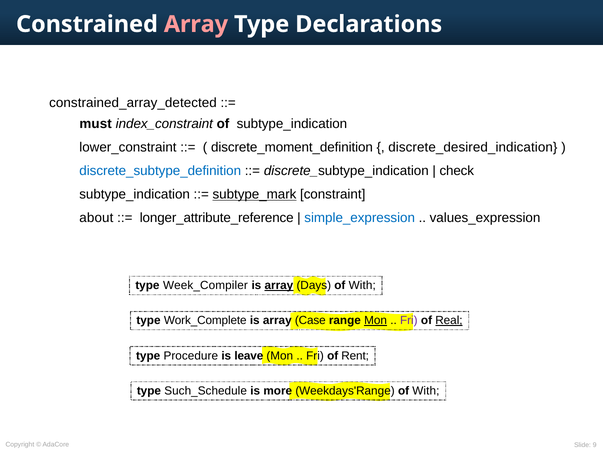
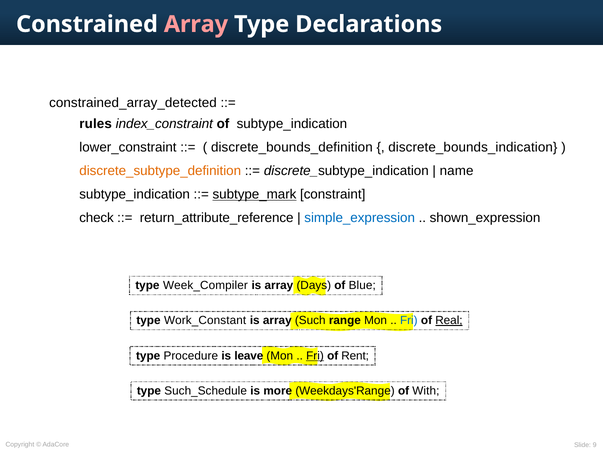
must: must -> rules
discrete_moment_definition: discrete_moment_definition -> discrete_bounds_definition
discrete_desired_indication: discrete_desired_indication -> discrete_bounds_indication
discrete_subtype_definition colour: blue -> orange
check: check -> name
about: about -> check
longer_attribute_reference: longer_attribute_reference -> return_attribute_reference
values_expression: values_expression -> shown_expression
array at (279, 286) underline: present -> none
Days of With: With -> Blue
Work_Complete: Work_Complete -> Work_Constant
Case: Case -> Such
Mon at (376, 321) underline: present -> none
Fri at (409, 321) colour: purple -> blue
Fri at (315, 356) underline: none -> present
